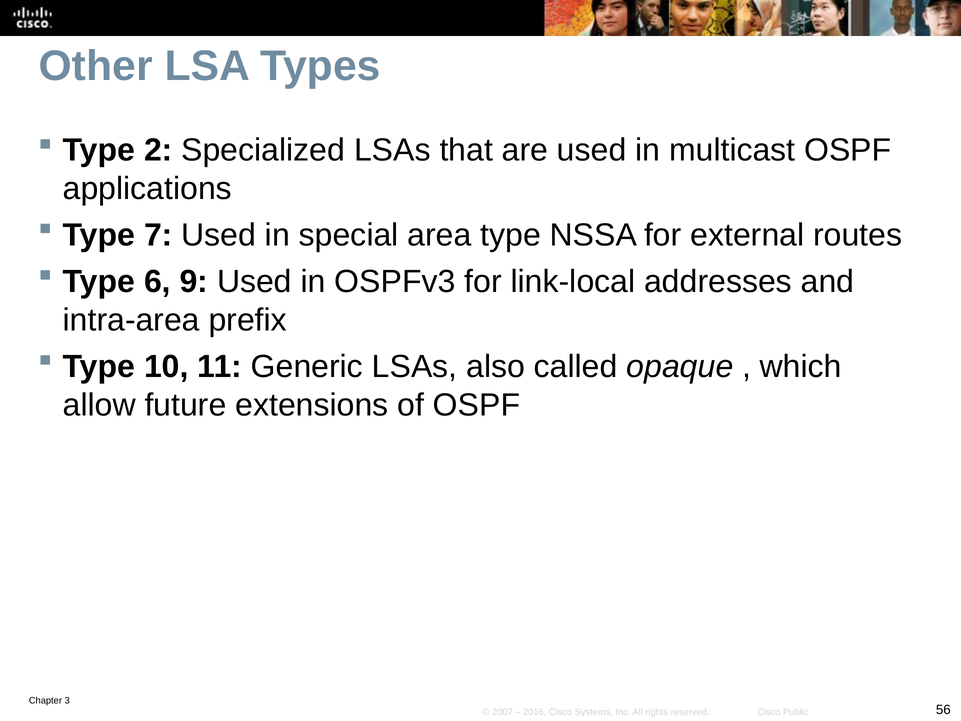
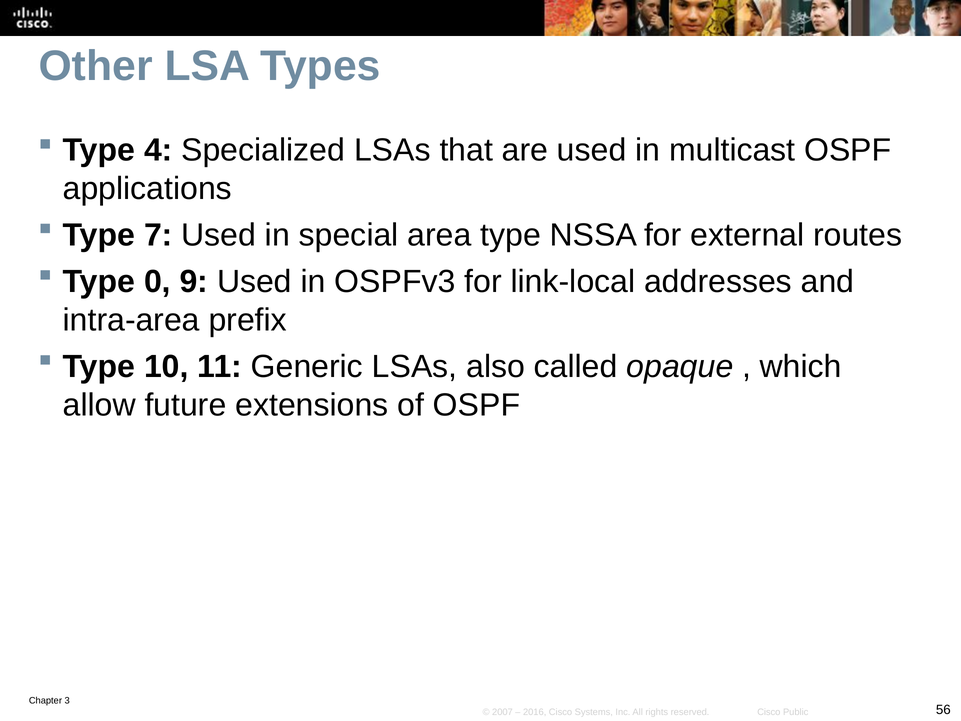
2: 2 -> 4
6: 6 -> 0
